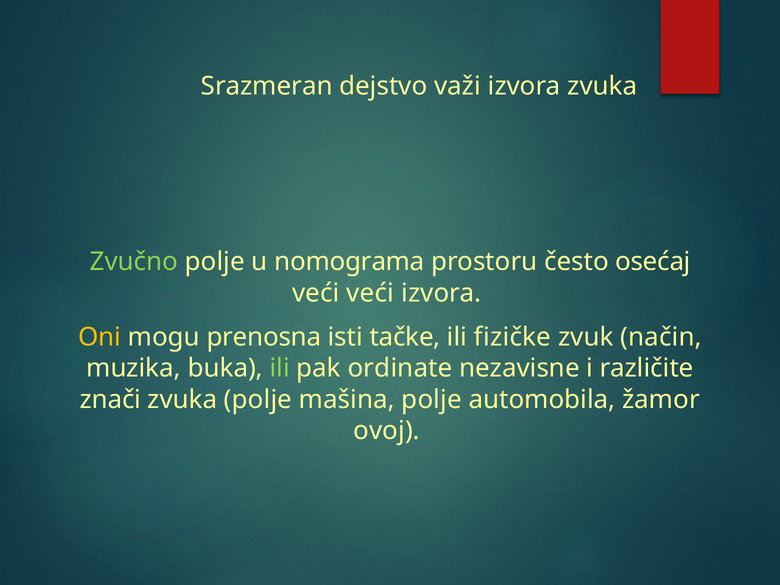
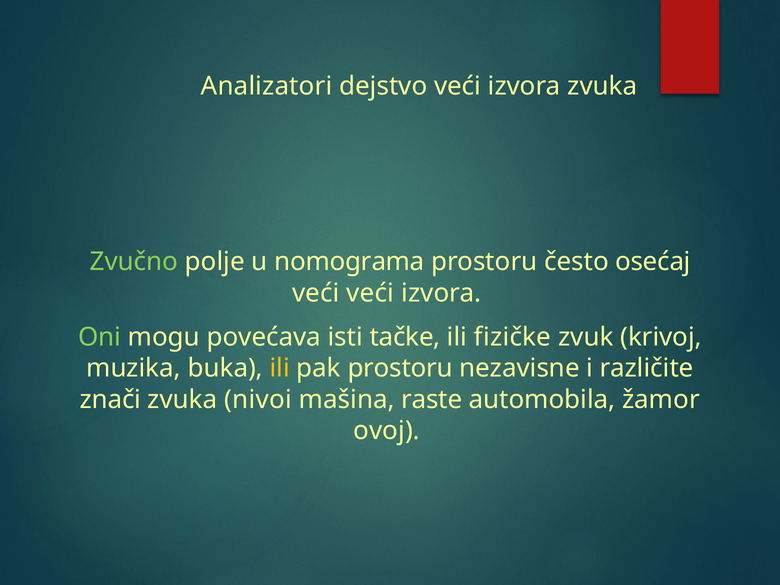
Srazmeran: Srazmeran -> Analizatori
dejstvo važi: važi -> veći
Oni colour: yellow -> light green
prenosna: prenosna -> povećava
način: način -> krivoj
ili at (280, 368) colour: light green -> yellow
pak ordinate: ordinate -> prostoru
zvuka polje: polje -> nivoi
mašina polje: polje -> raste
